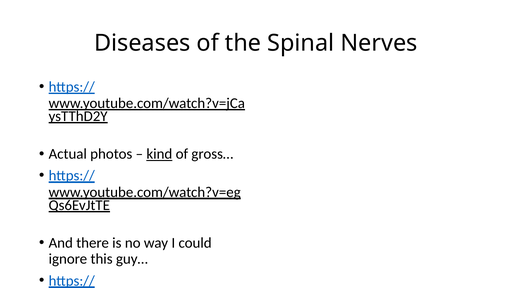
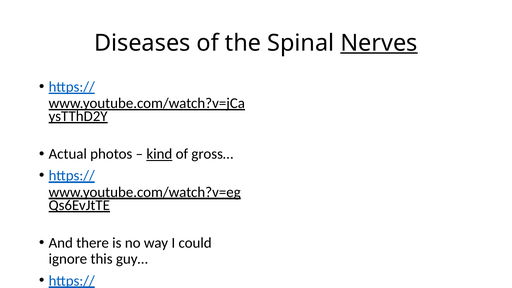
Nerves underline: none -> present
